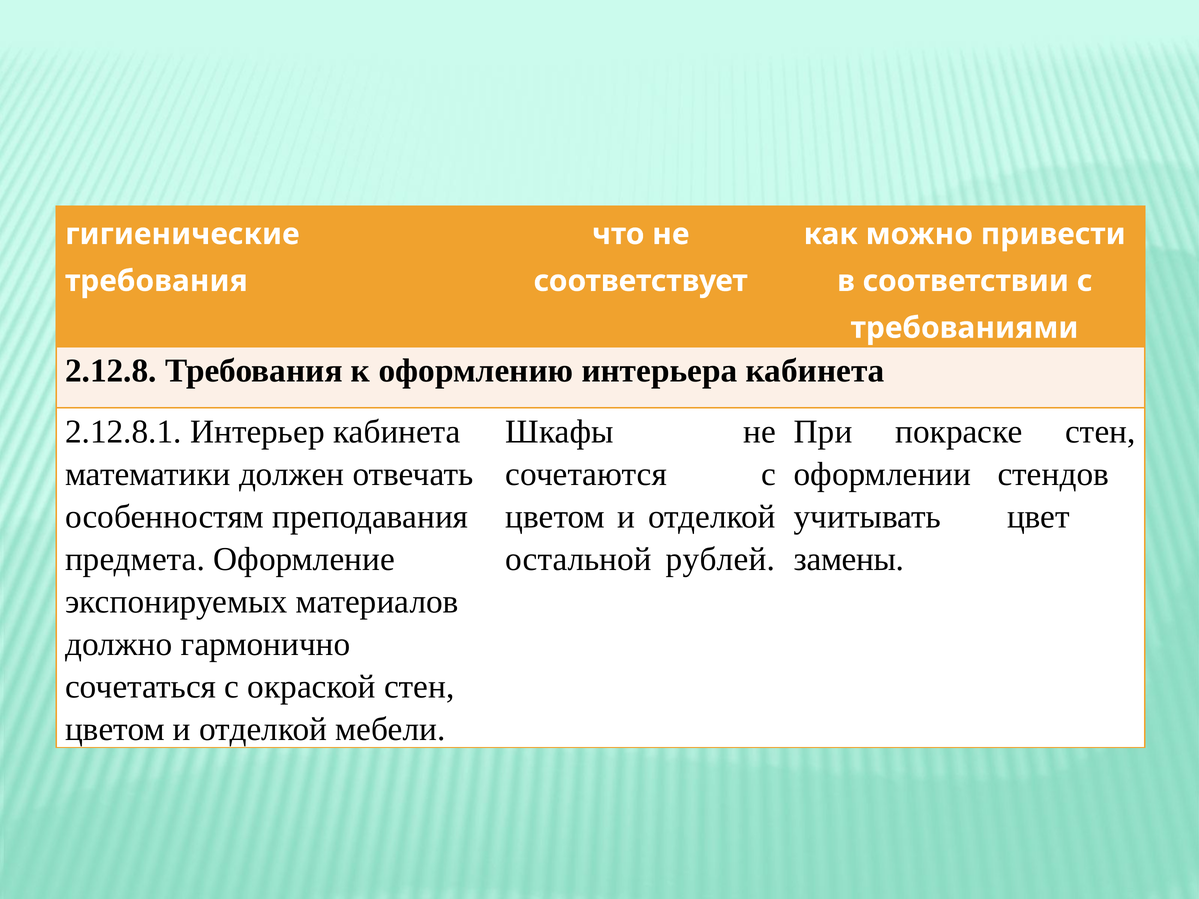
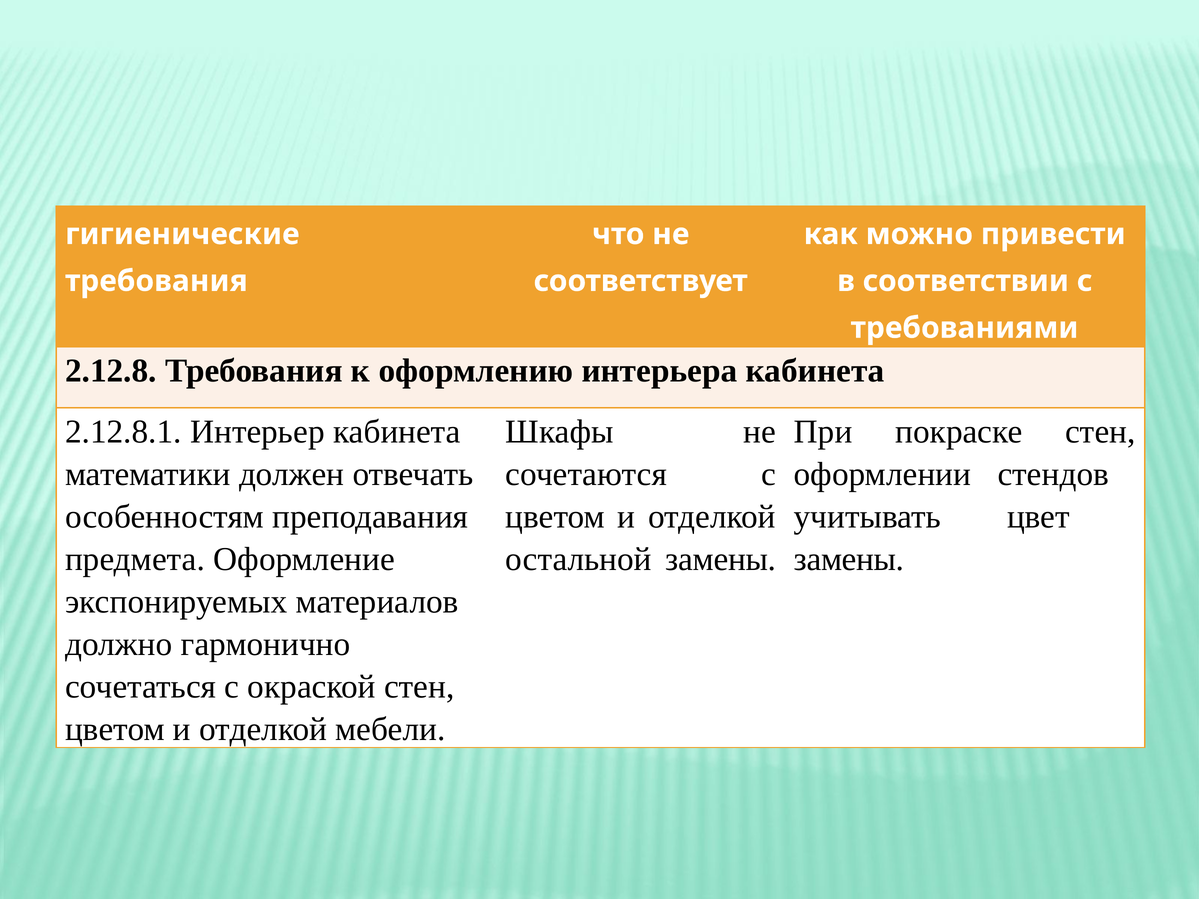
остальной рублей: рублей -> замены
